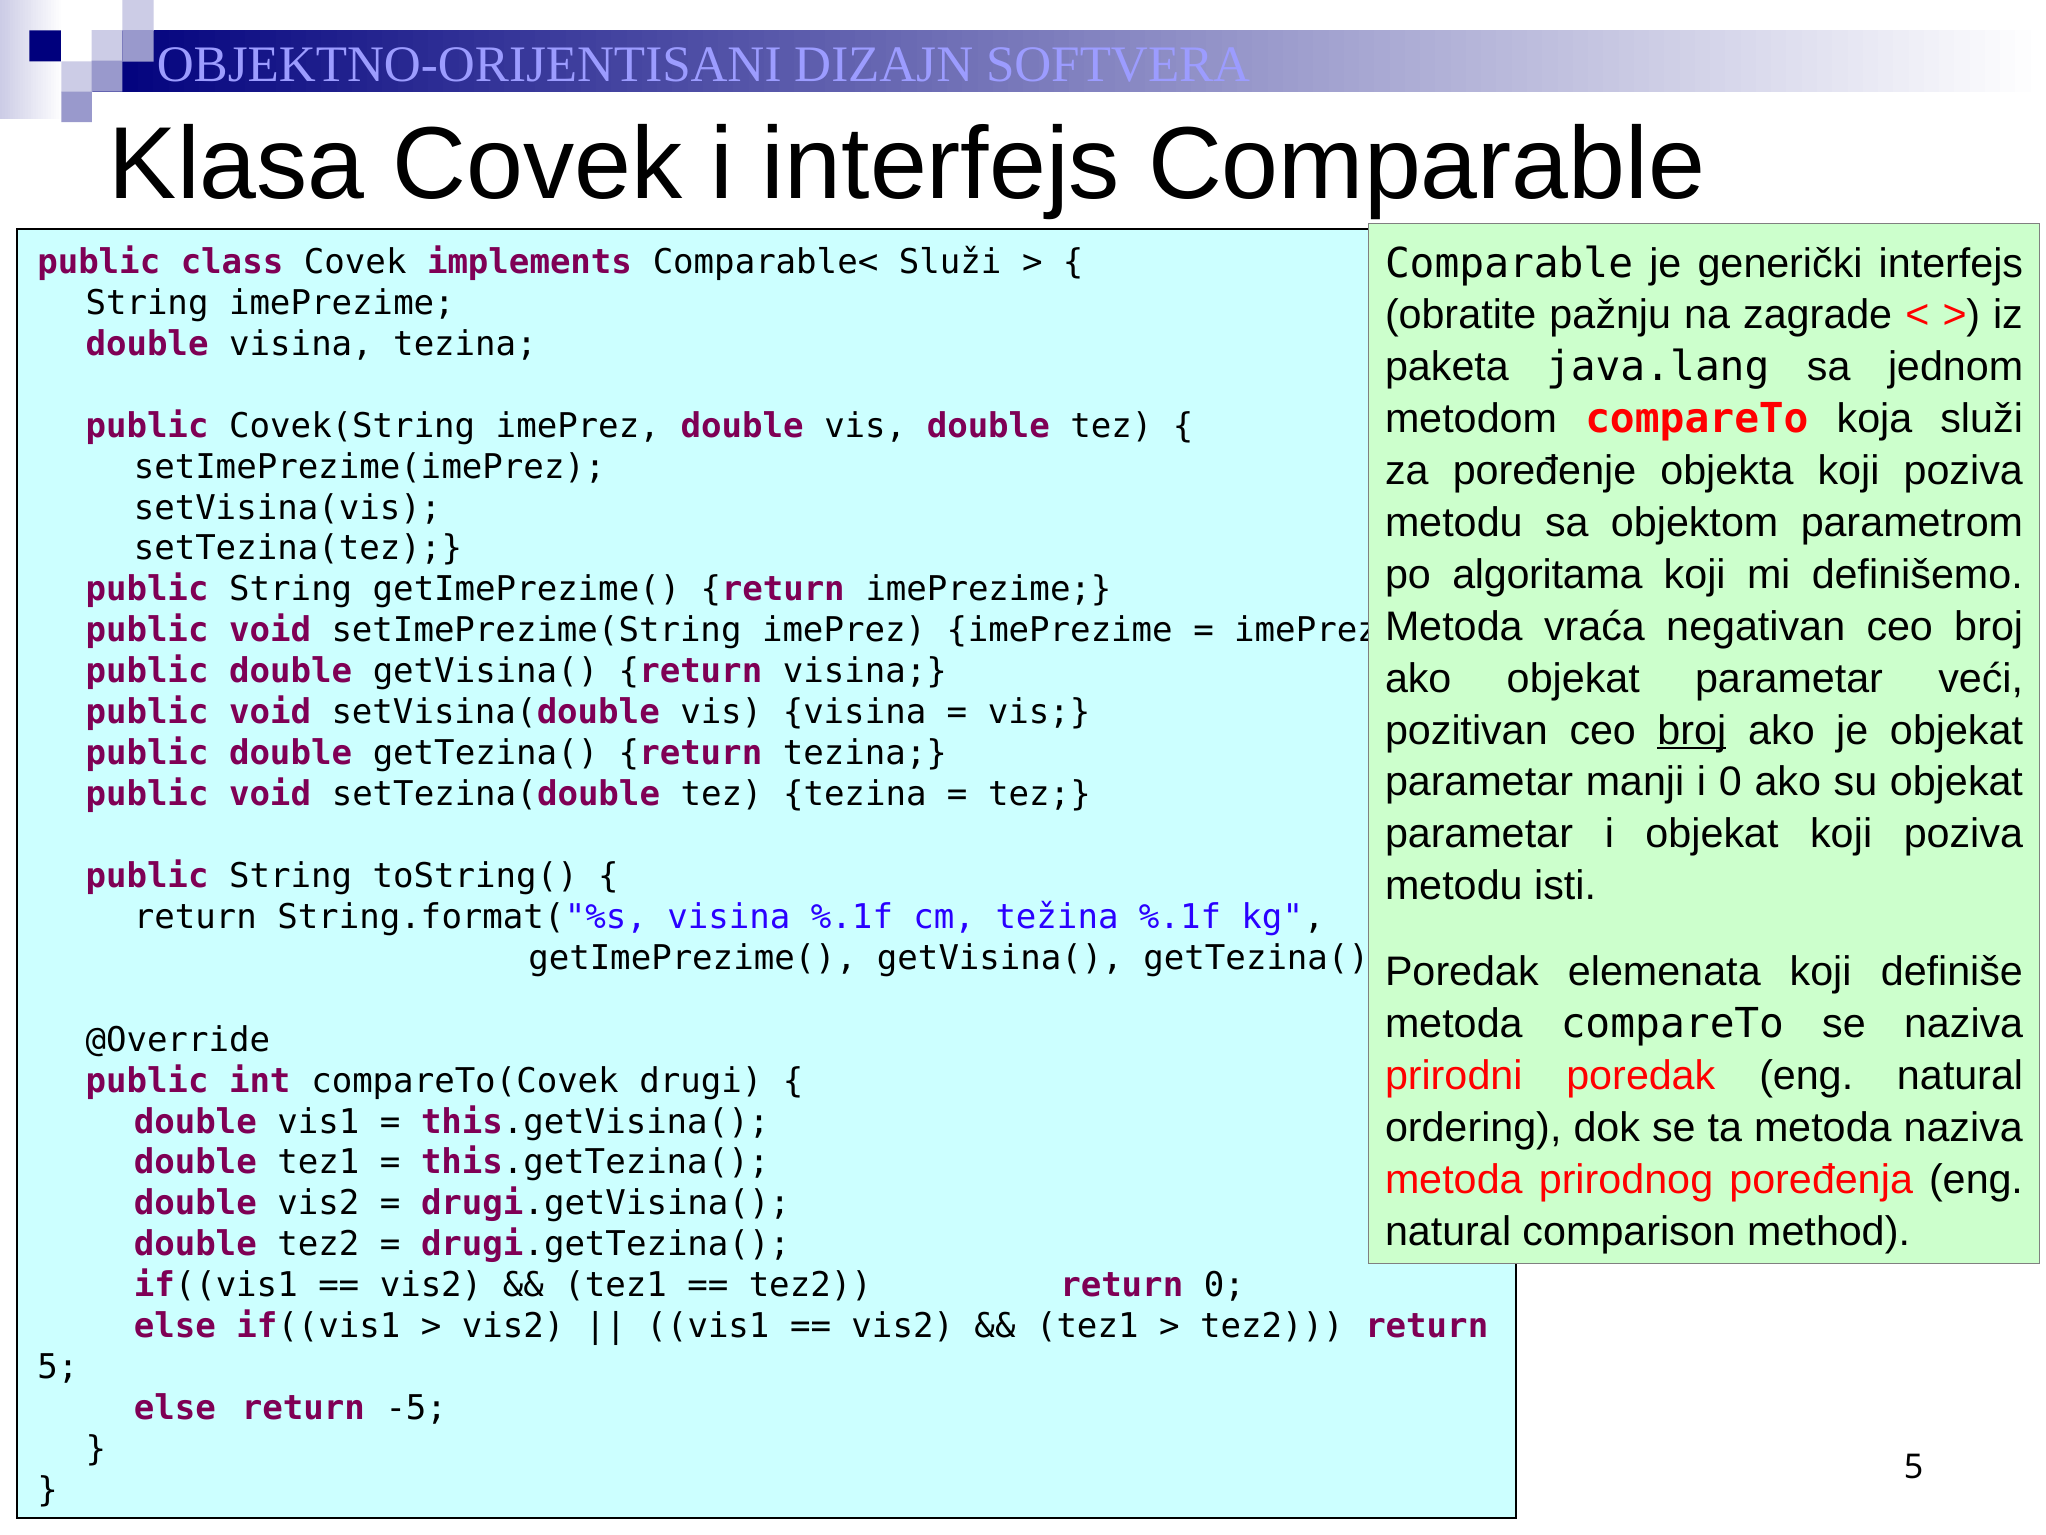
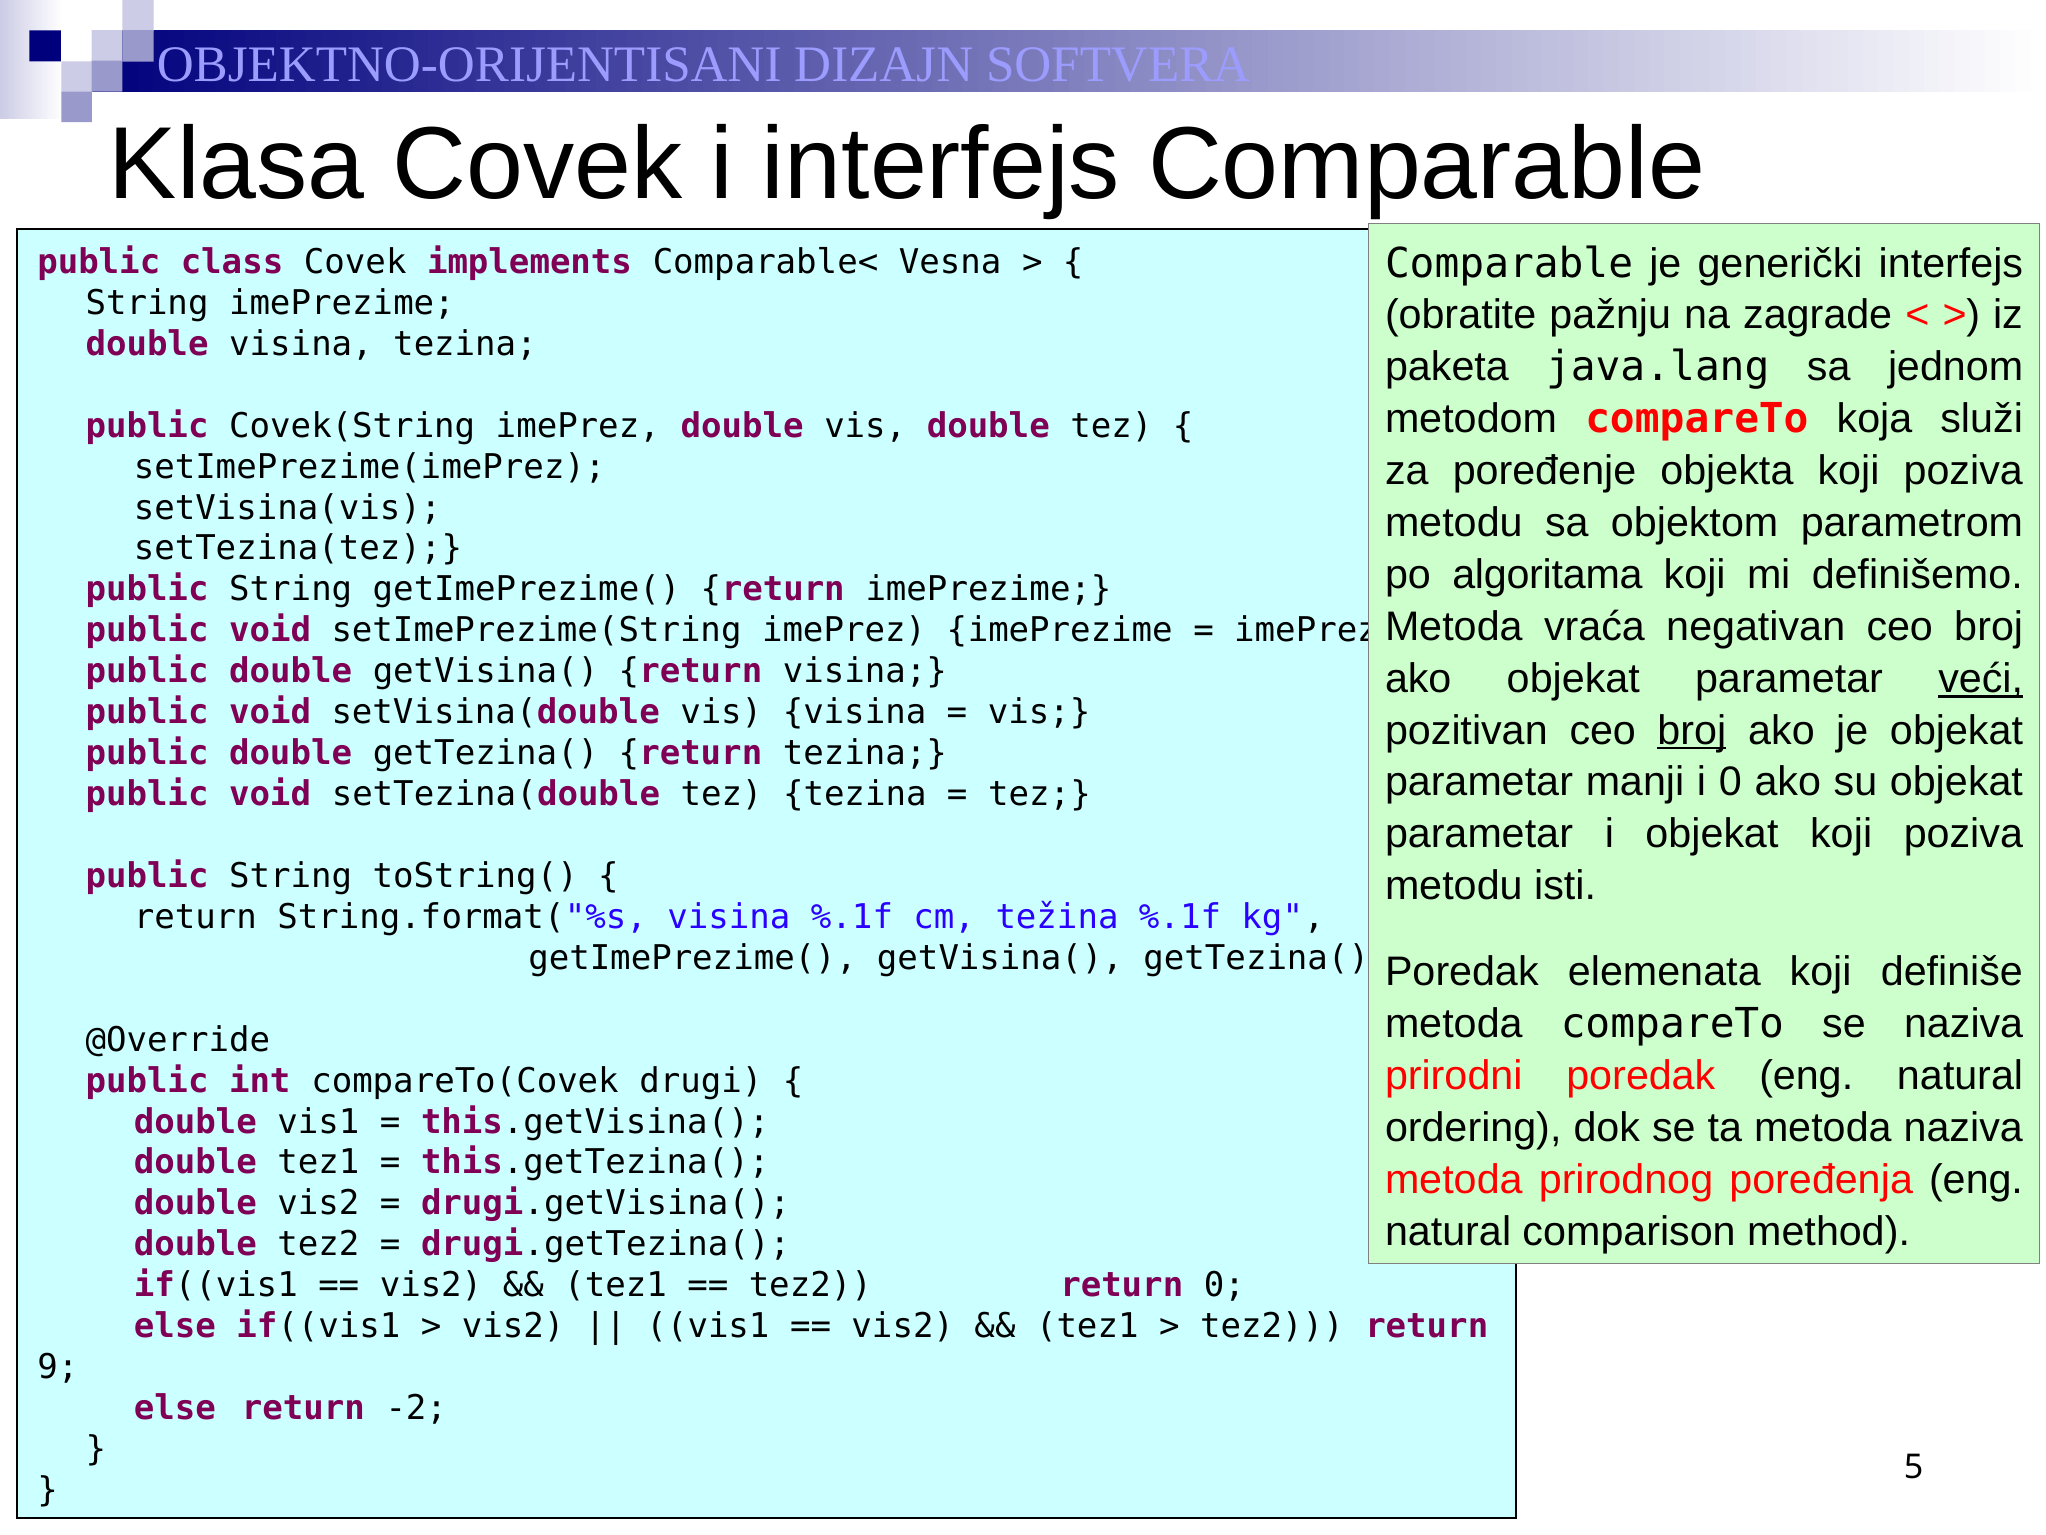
Comparable< Služi: Služi -> Vesna
veći underline: none -> present
5 at (58, 1367): 5 -> 9
-5: -5 -> -2
